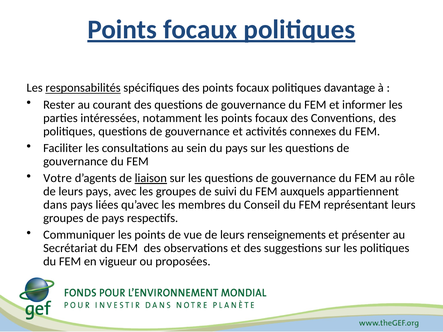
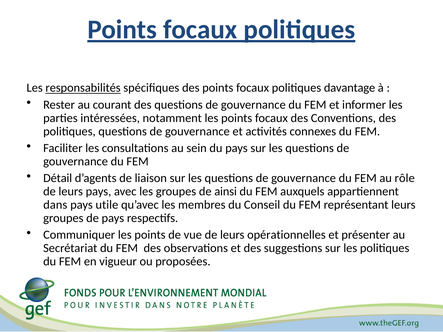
Votre: Votre -> Détail
liaison underline: present -> none
suivi: suivi -> ainsi
liées: liées -> utile
renseignements: renseignements -> opérationnelles
